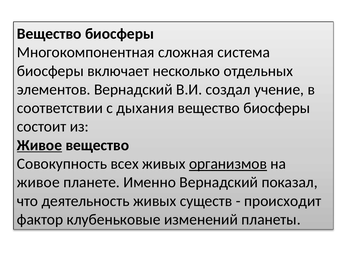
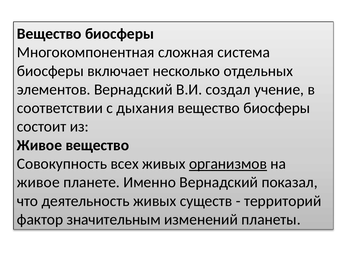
Живое at (39, 145) underline: present -> none
происходит: происходит -> территорий
клубеньковые: клубеньковые -> значительным
